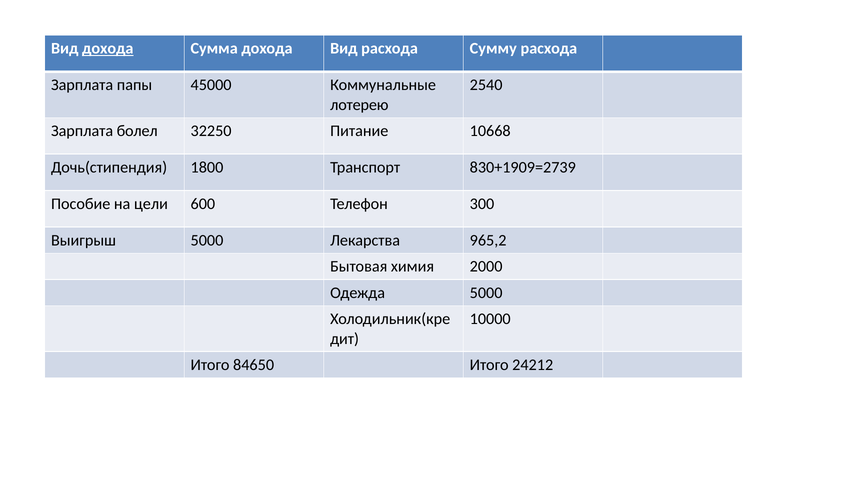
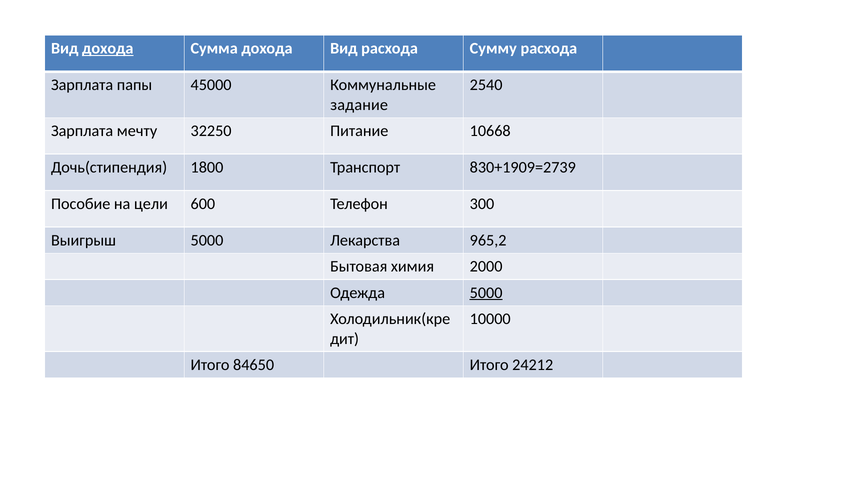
лотерею: лотерею -> задание
болел: болел -> мечту
5000 at (486, 293) underline: none -> present
